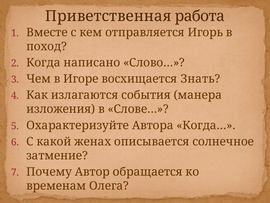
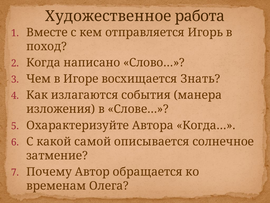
Приветственная: Приветственная -> Художественное
женах: женах -> самой
